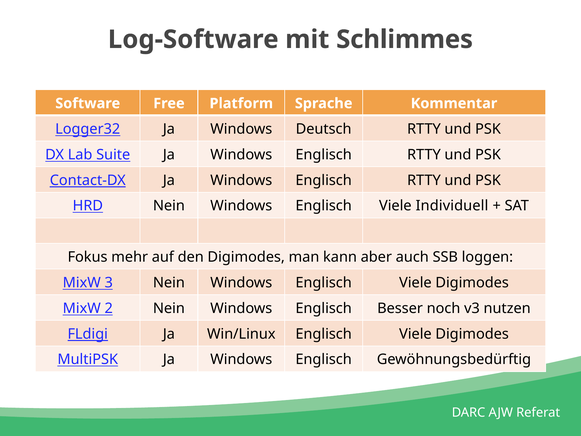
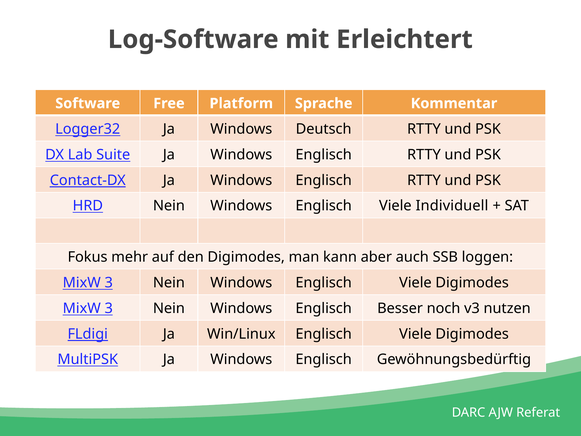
Schlimmes: Schlimmes -> Erleichtert
2 at (109, 308): 2 -> 3
